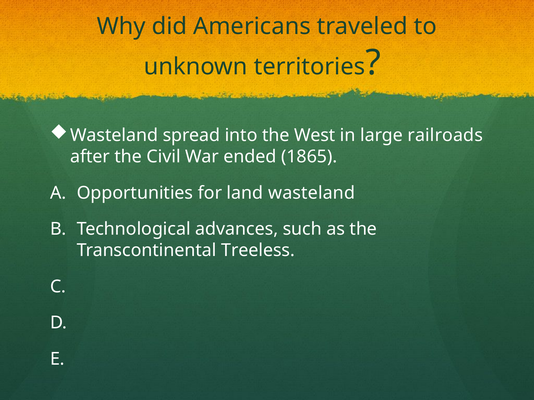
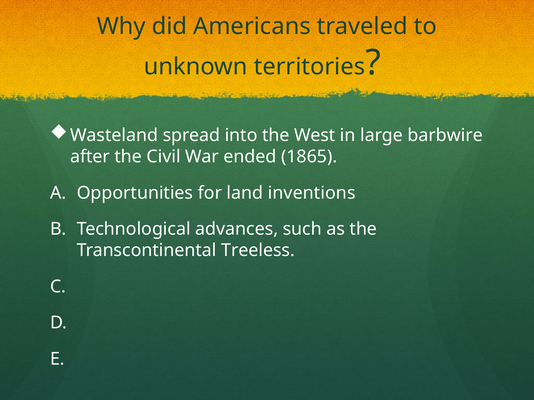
railroads: railroads -> barbwire
land wasteland: wasteland -> inventions
